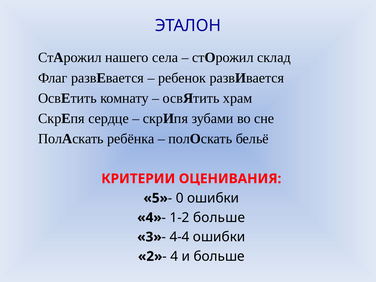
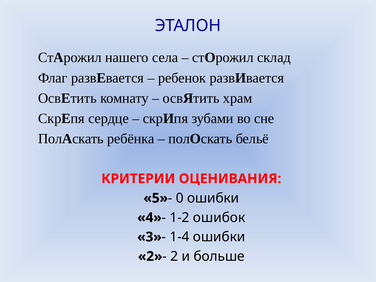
1-2 больше: больше -> ошибок
4-4: 4-4 -> 1-4
4 at (174, 256): 4 -> 2
